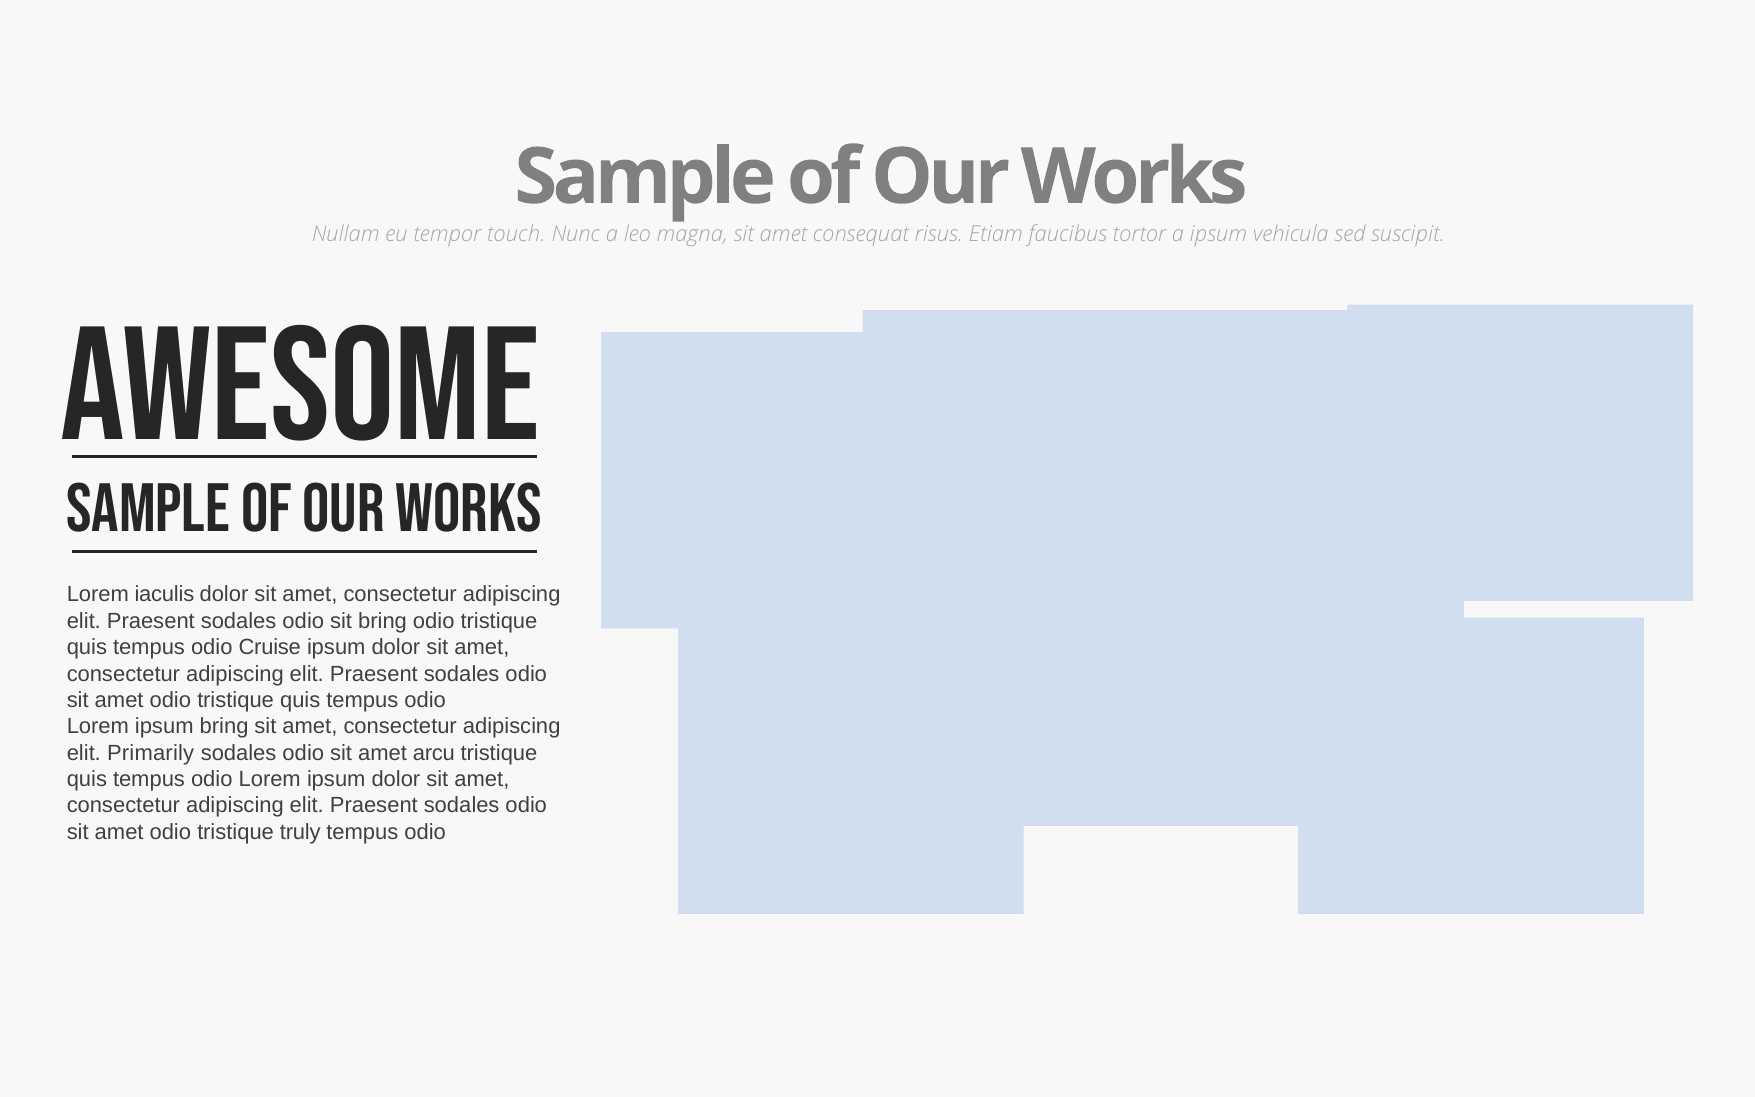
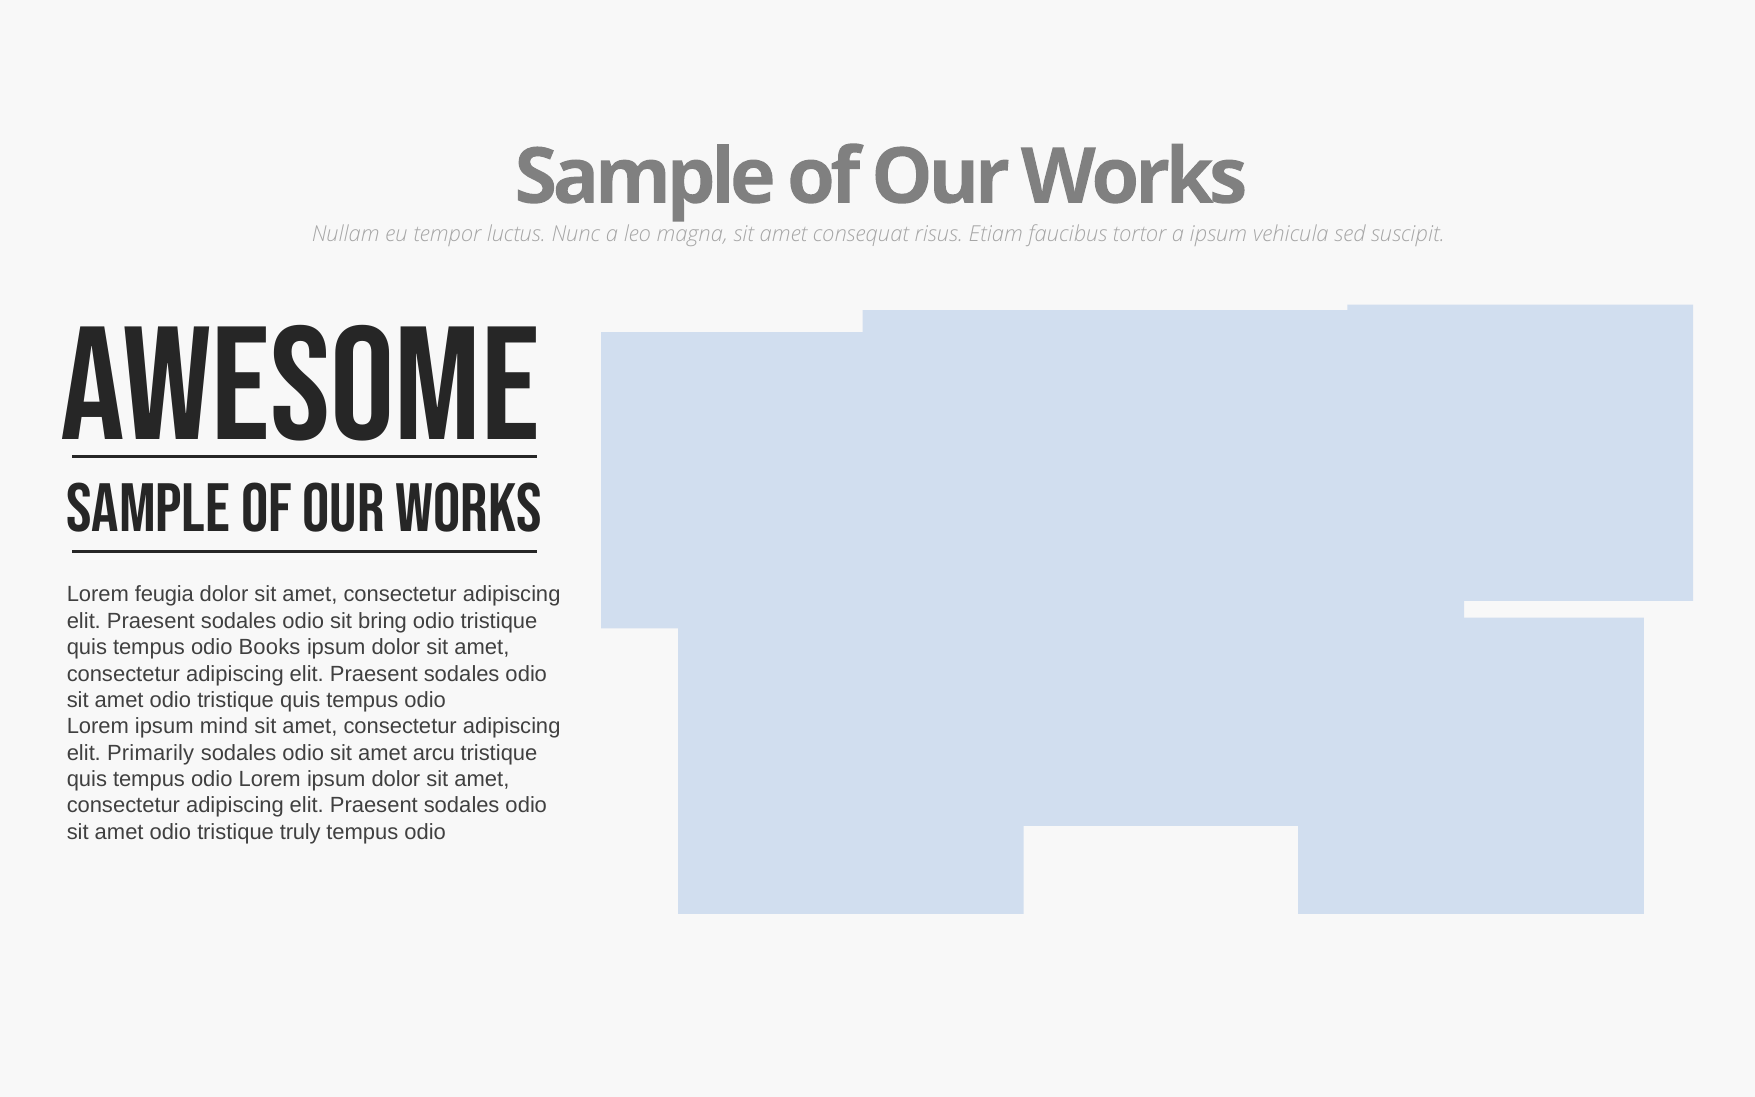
touch: touch -> luctus
iaculis: iaculis -> feugia
Cruise: Cruise -> Books
ipsum bring: bring -> mind
